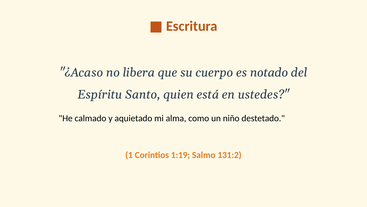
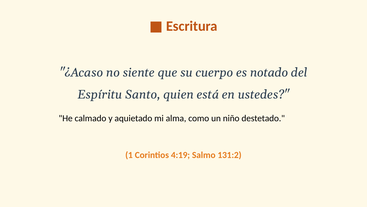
libera: libera -> siente
1:19: 1:19 -> 4:19
